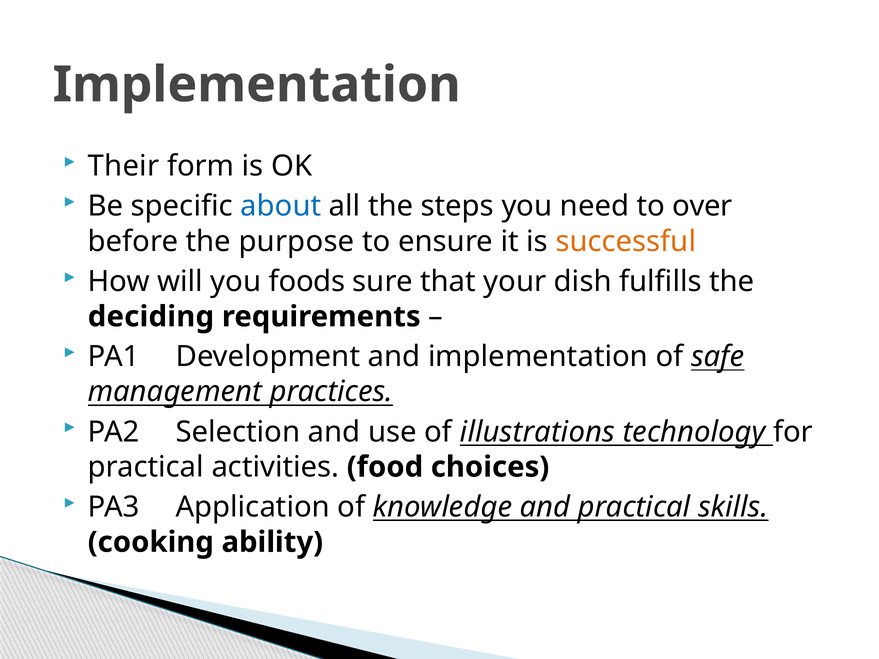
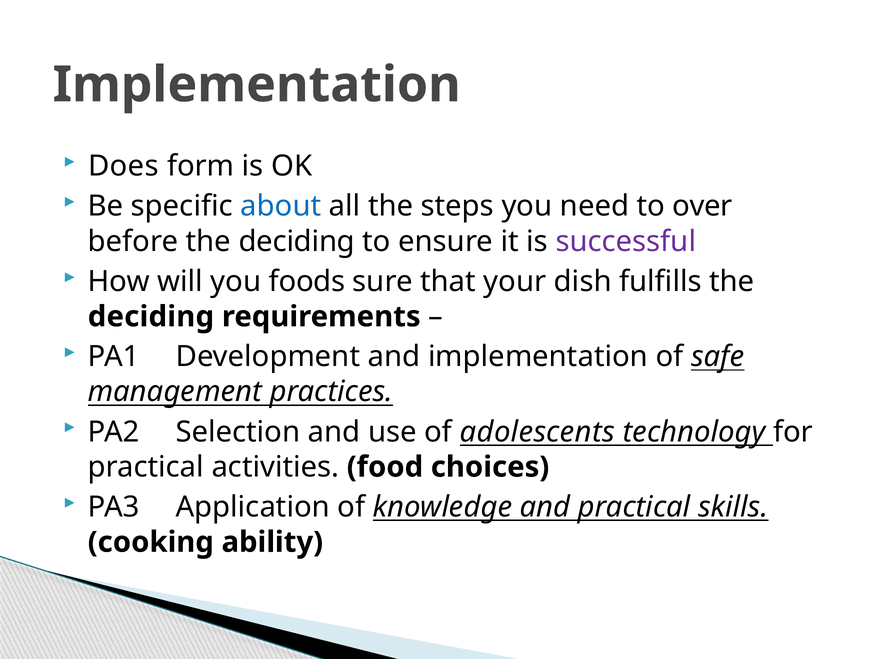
Their: Their -> Does
before the purpose: purpose -> deciding
successful colour: orange -> purple
illustrations: illustrations -> adolescents
